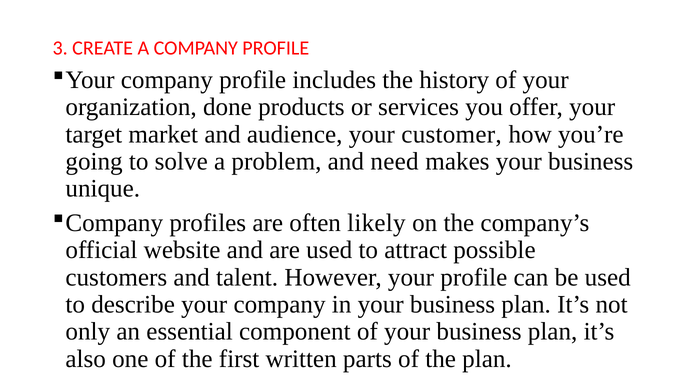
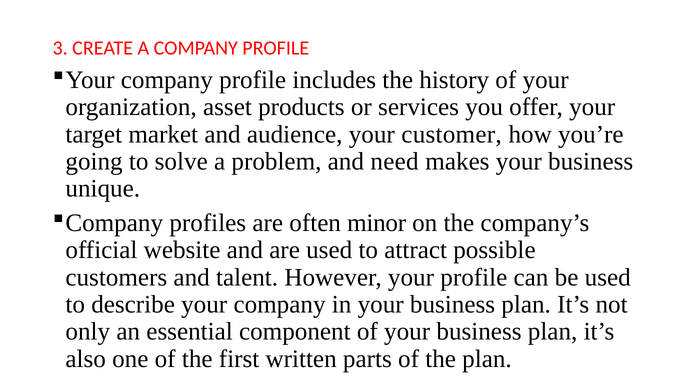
done: done -> asset
likely: likely -> minor
